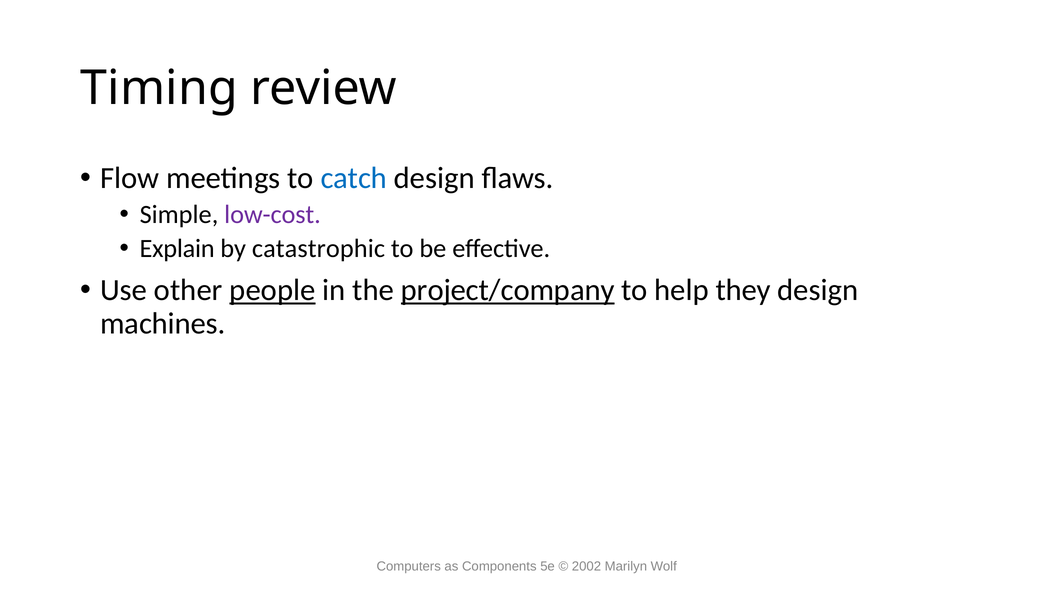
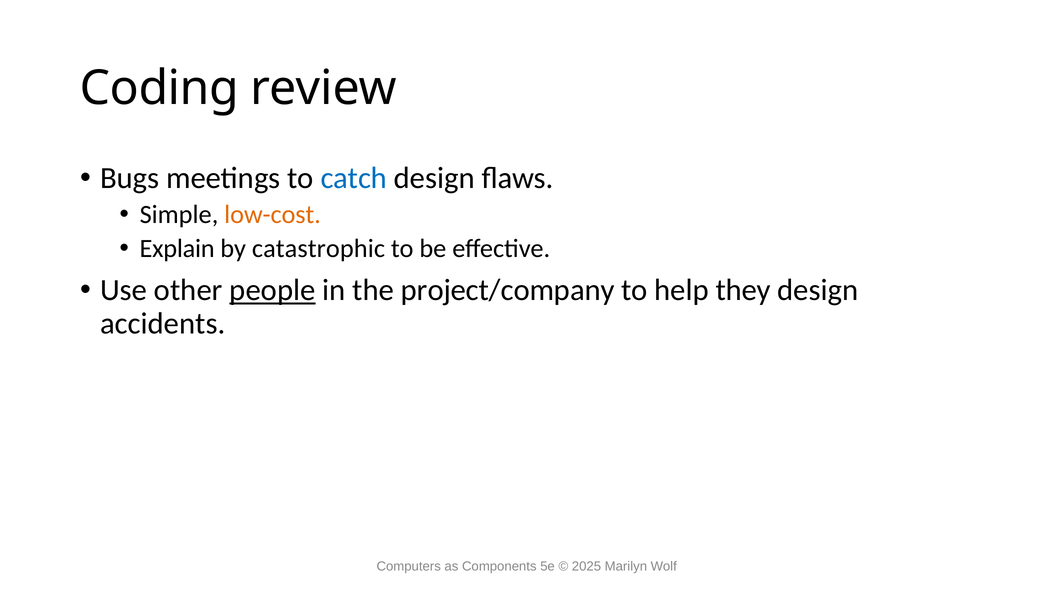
Timing: Timing -> Coding
Flow: Flow -> Bugs
low-cost colour: purple -> orange
project/company underline: present -> none
machines: machines -> accidents
2002: 2002 -> 2025
